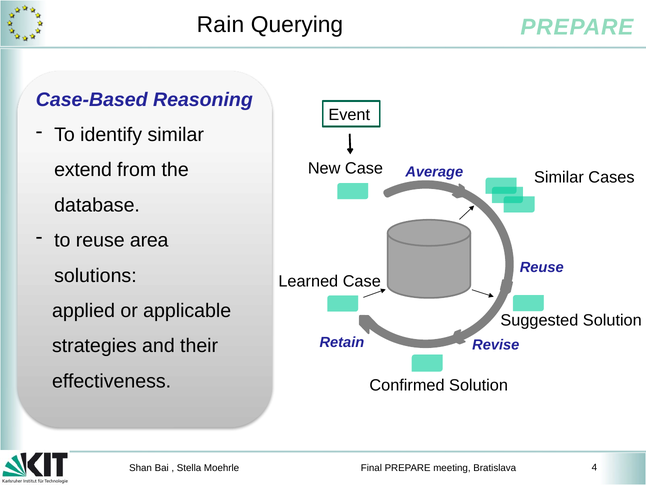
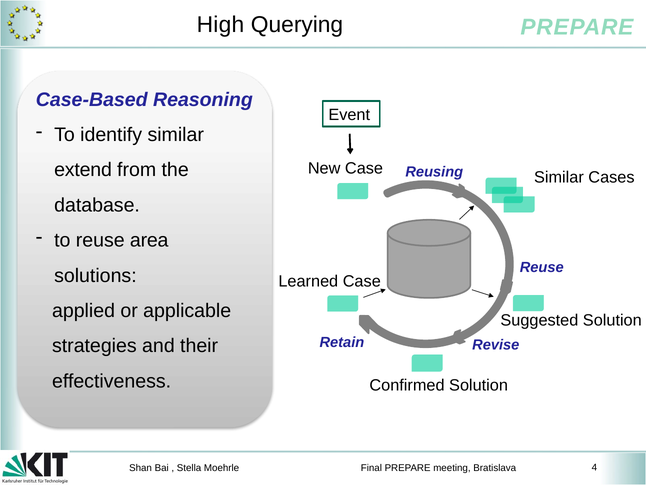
Rain: Rain -> High
Average: Average -> Reusing
